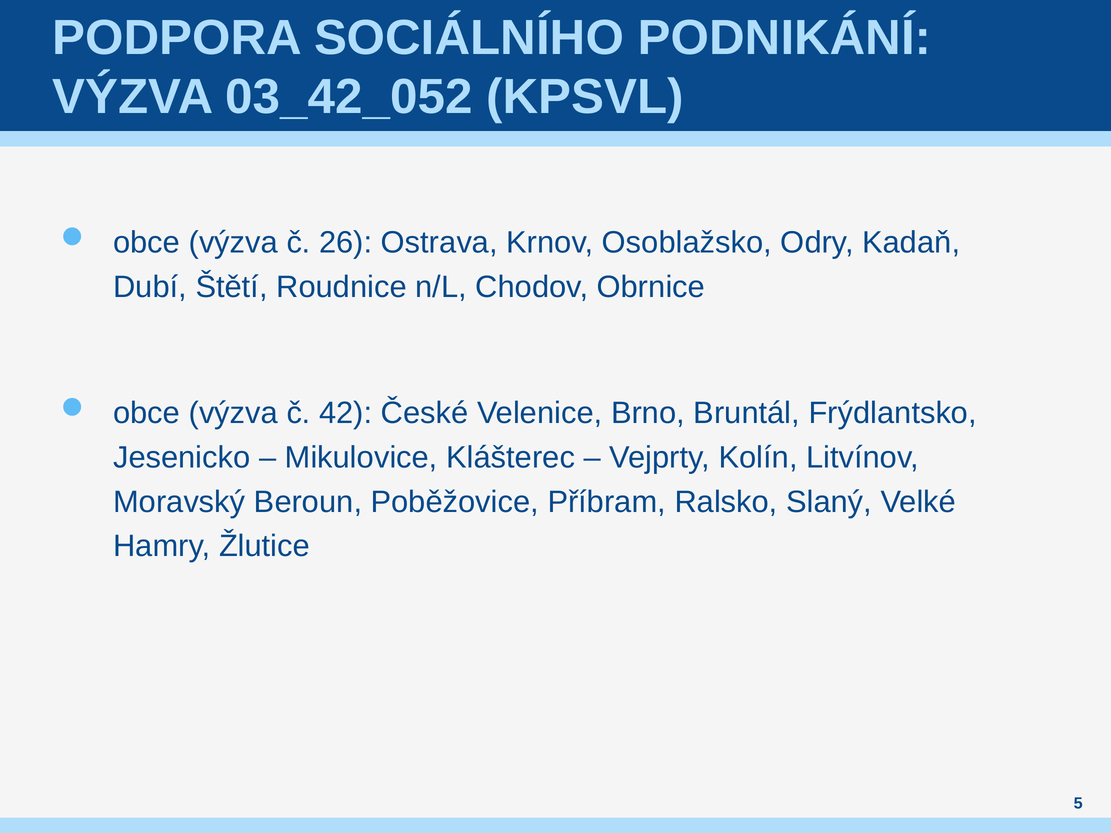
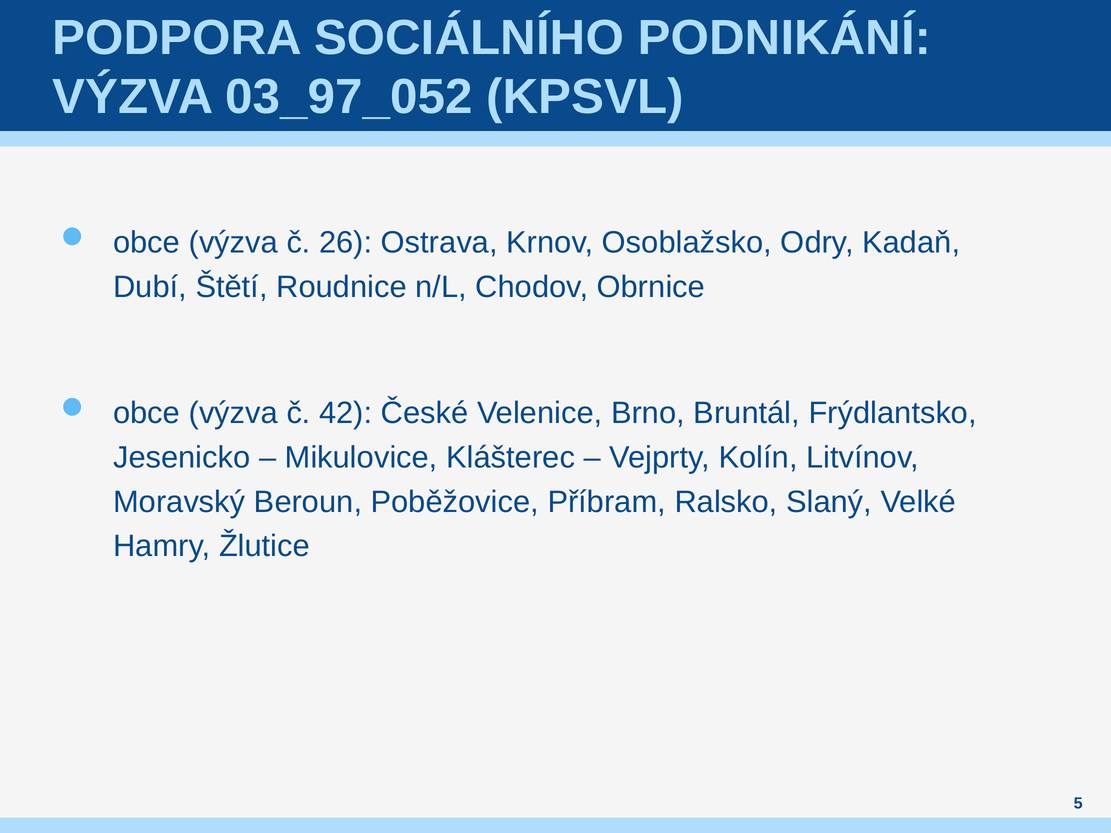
03_42_052: 03_42_052 -> 03_97_052
